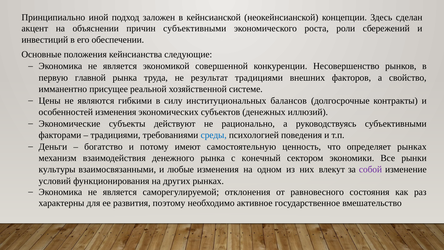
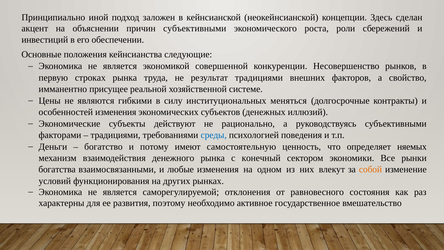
главной: главной -> строках
балансов: балансов -> меняться
определяет рынках: рынках -> няемых
культуры: культуры -> богатства
собой colour: purple -> orange
